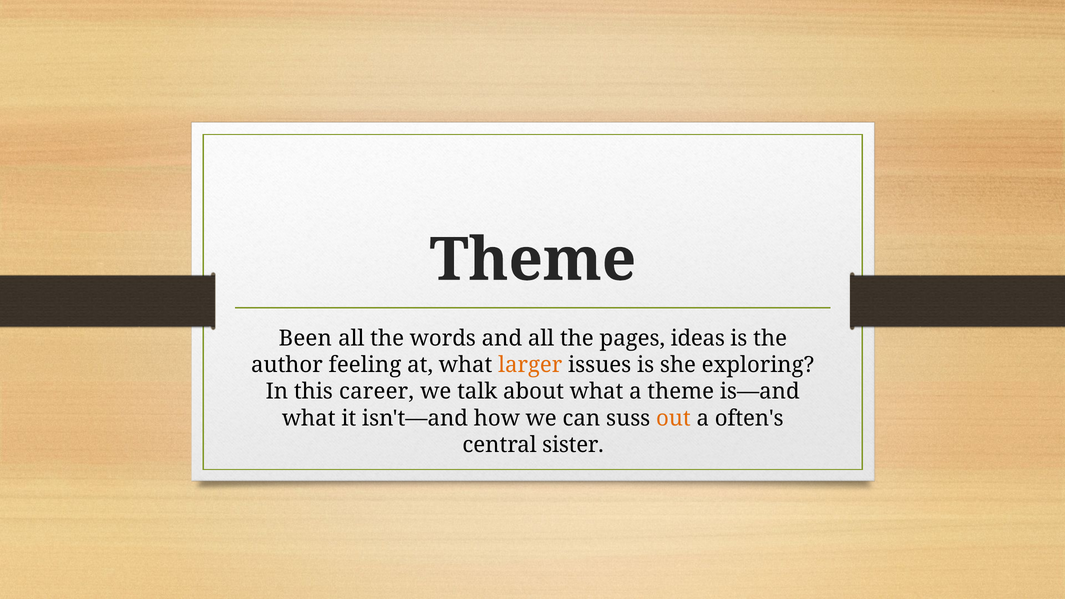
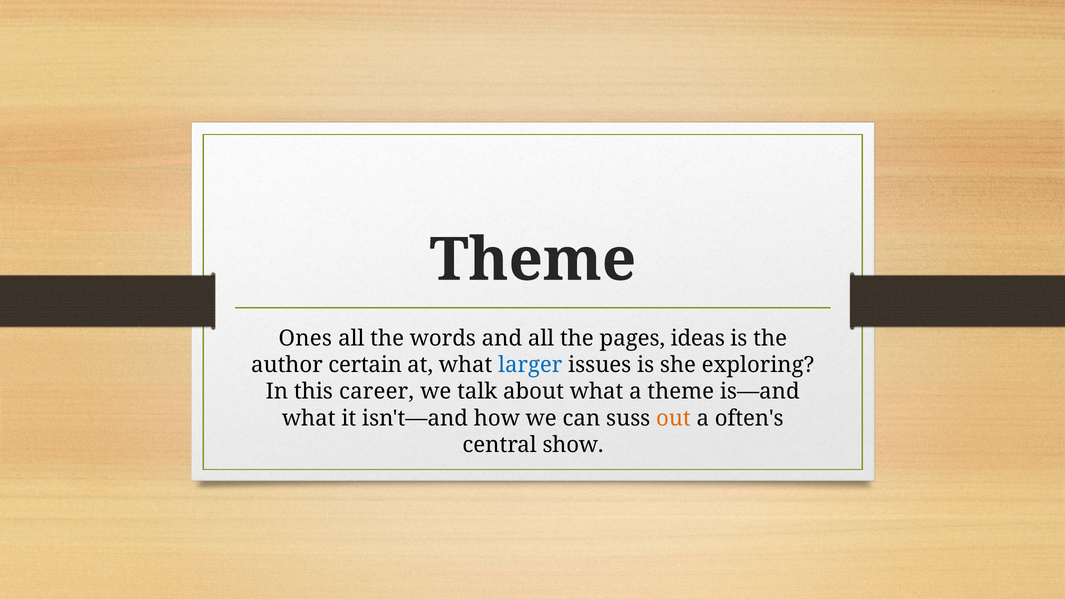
Been: Been -> Ones
feeling: feeling -> certain
larger colour: orange -> blue
sister: sister -> show
